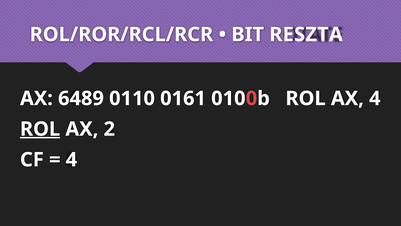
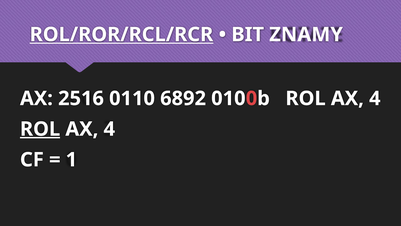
ROL/ROR/RCL/RCR underline: none -> present
RESZTA: RESZTA -> ZNAMY
6489: 6489 -> 2516
0161: 0161 -> 6892
2 at (109, 129): 2 -> 4
4 at (71, 159): 4 -> 1
